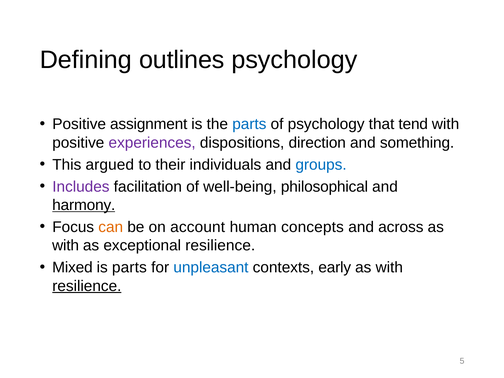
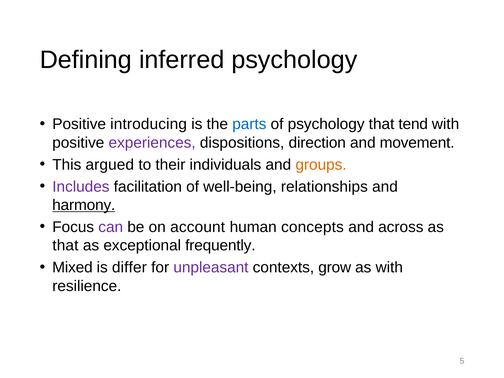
outlines: outlines -> inferred
assignment: assignment -> introducing
something: something -> movement
groups colour: blue -> orange
philosophical: philosophical -> relationships
can colour: orange -> purple
with at (66, 246): with -> that
exceptional resilience: resilience -> frequently
is parts: parts -> differ
unpleasant colour: blue -> purple
early: early -> grow
resilience at (87, 286) underline: present -> none
